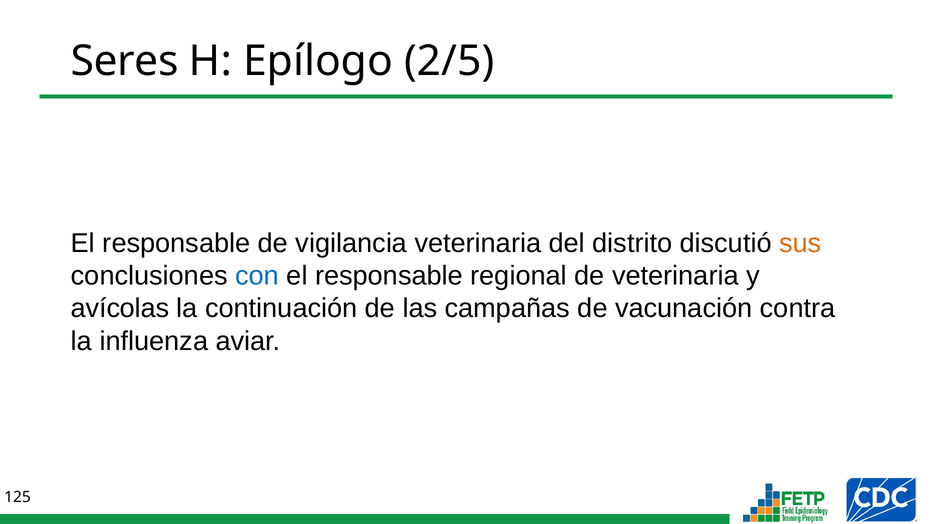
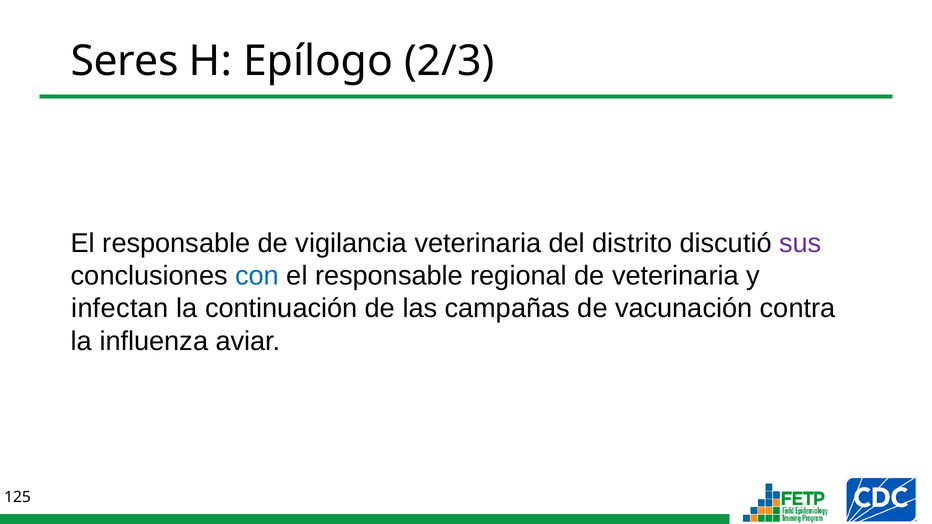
2/5: 2/5 -> 2/3
sus colour: orange -> purple
avícolas: avícolas -> infectan
